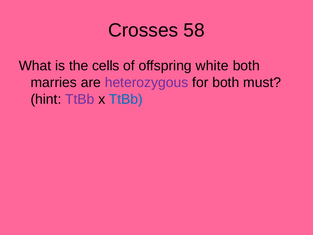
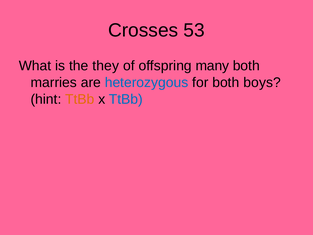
58: 58 -> 53
cells: cells -> they
white: white -> many
heterozygous colour: purple -> blue
must: must -> boys
TtBb at (80, 99) colour: purple -> orange
